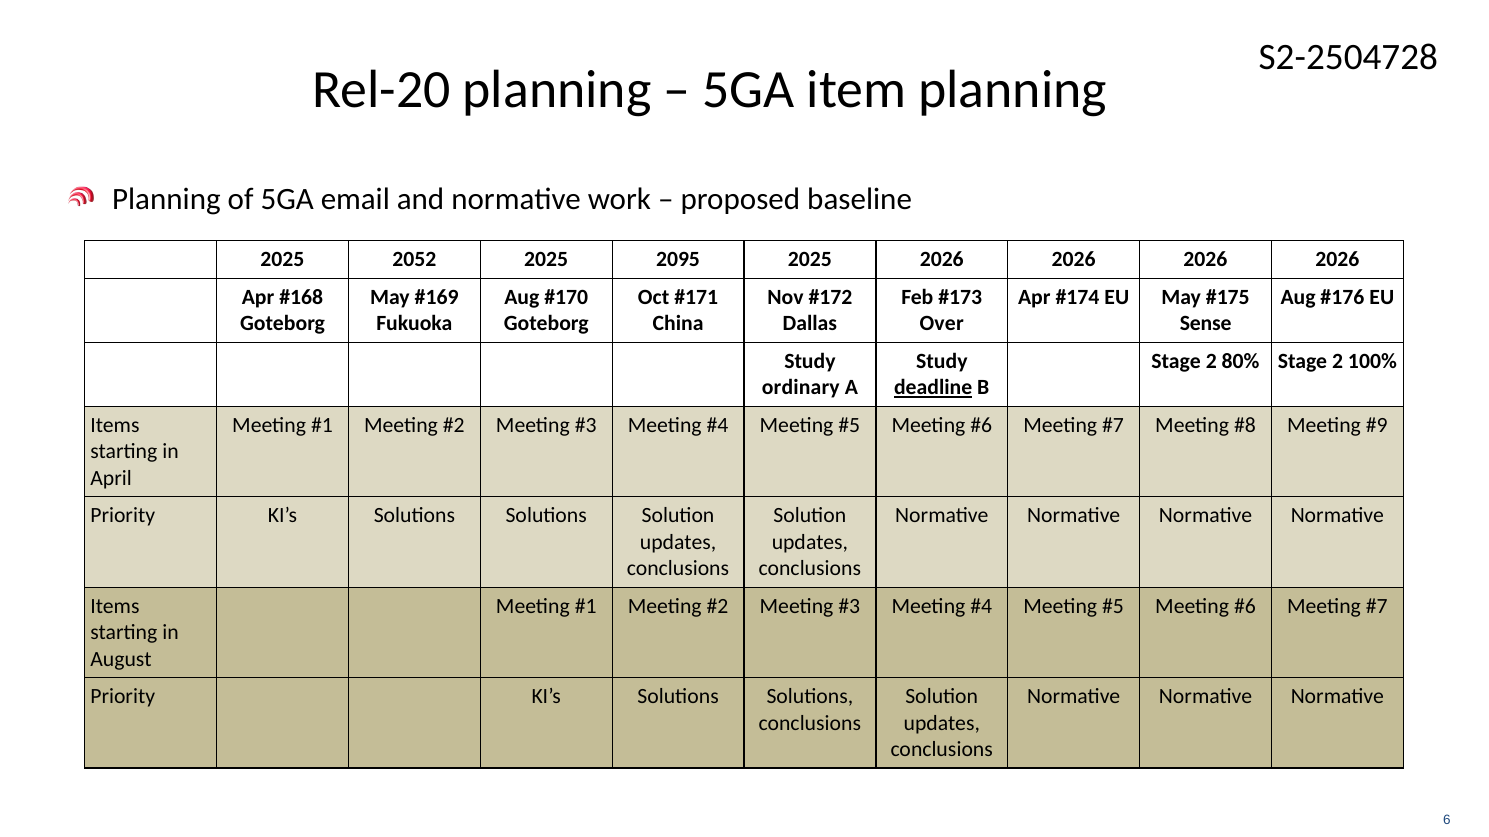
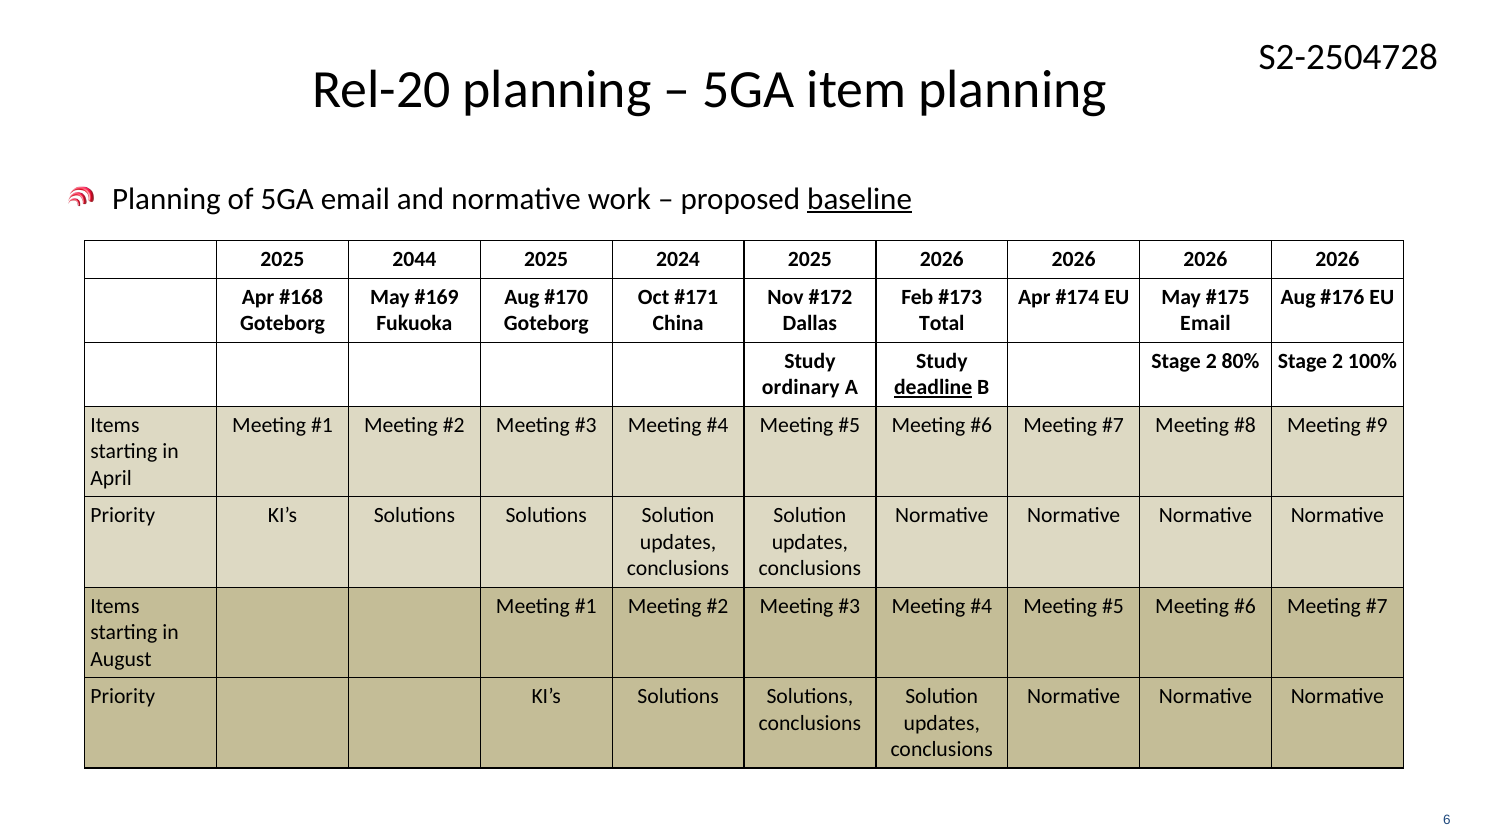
baseline underline: none -> present
2052: 2052 -> 2044
2095: 2095 -> 2024
Over: Over -> Total
Sense at (1206, 324): Sense -> Email
